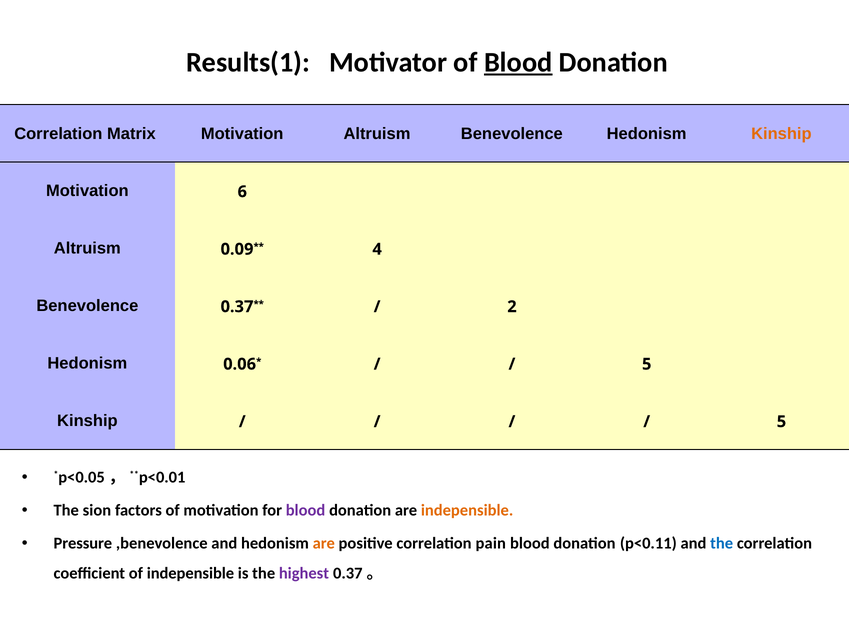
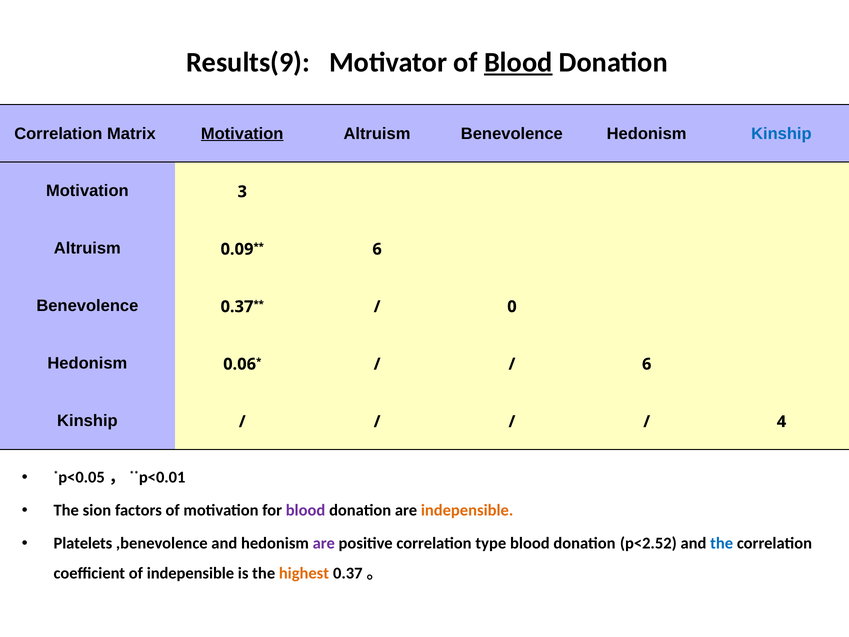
Results(1: Results(1 -> Results(9
Motivation at (242, 133) underline: none -> present
Kinship at (781, 133) colour: orange -> blue
6: 6 -> 3
4 at (377, 249): 4 -> 6
2: 2 -> 0
5 at (647, 364): 5 -> 6
5 at (781, 421): 5 -> 4
Pressure: Pressure -> Platelets
are at (324, 543) colour: orange -> purple
pain: pain -> type
p<0.11: p<0.11 -> p<2.52
highest colour: purple -> orange
